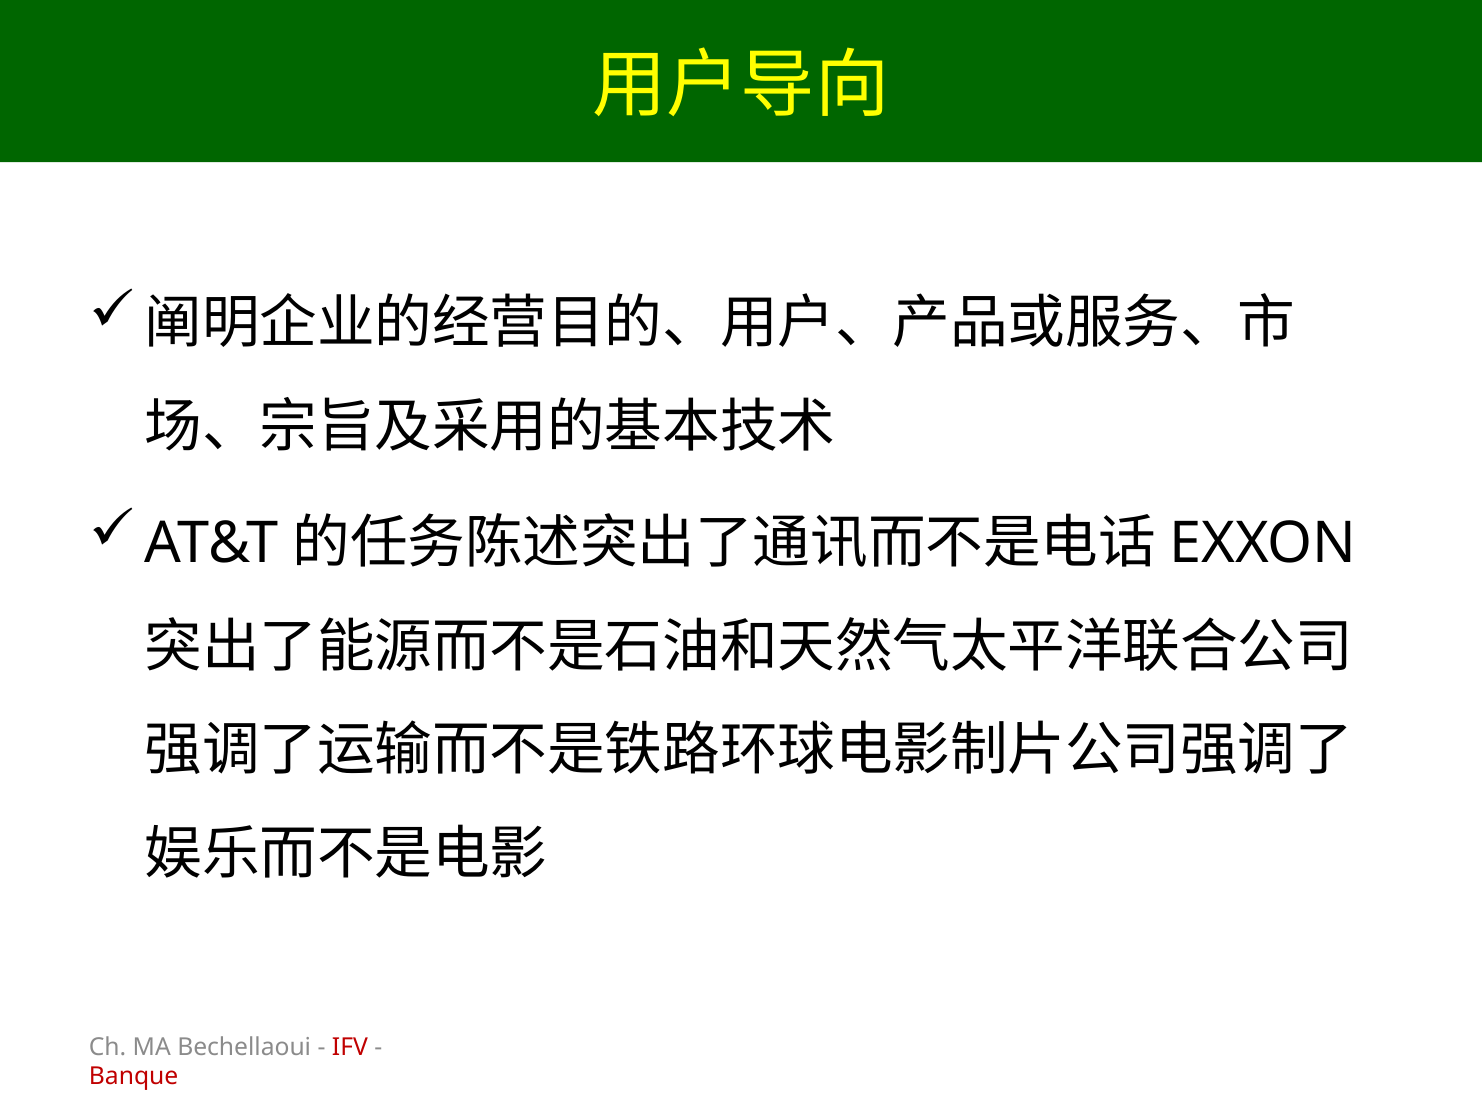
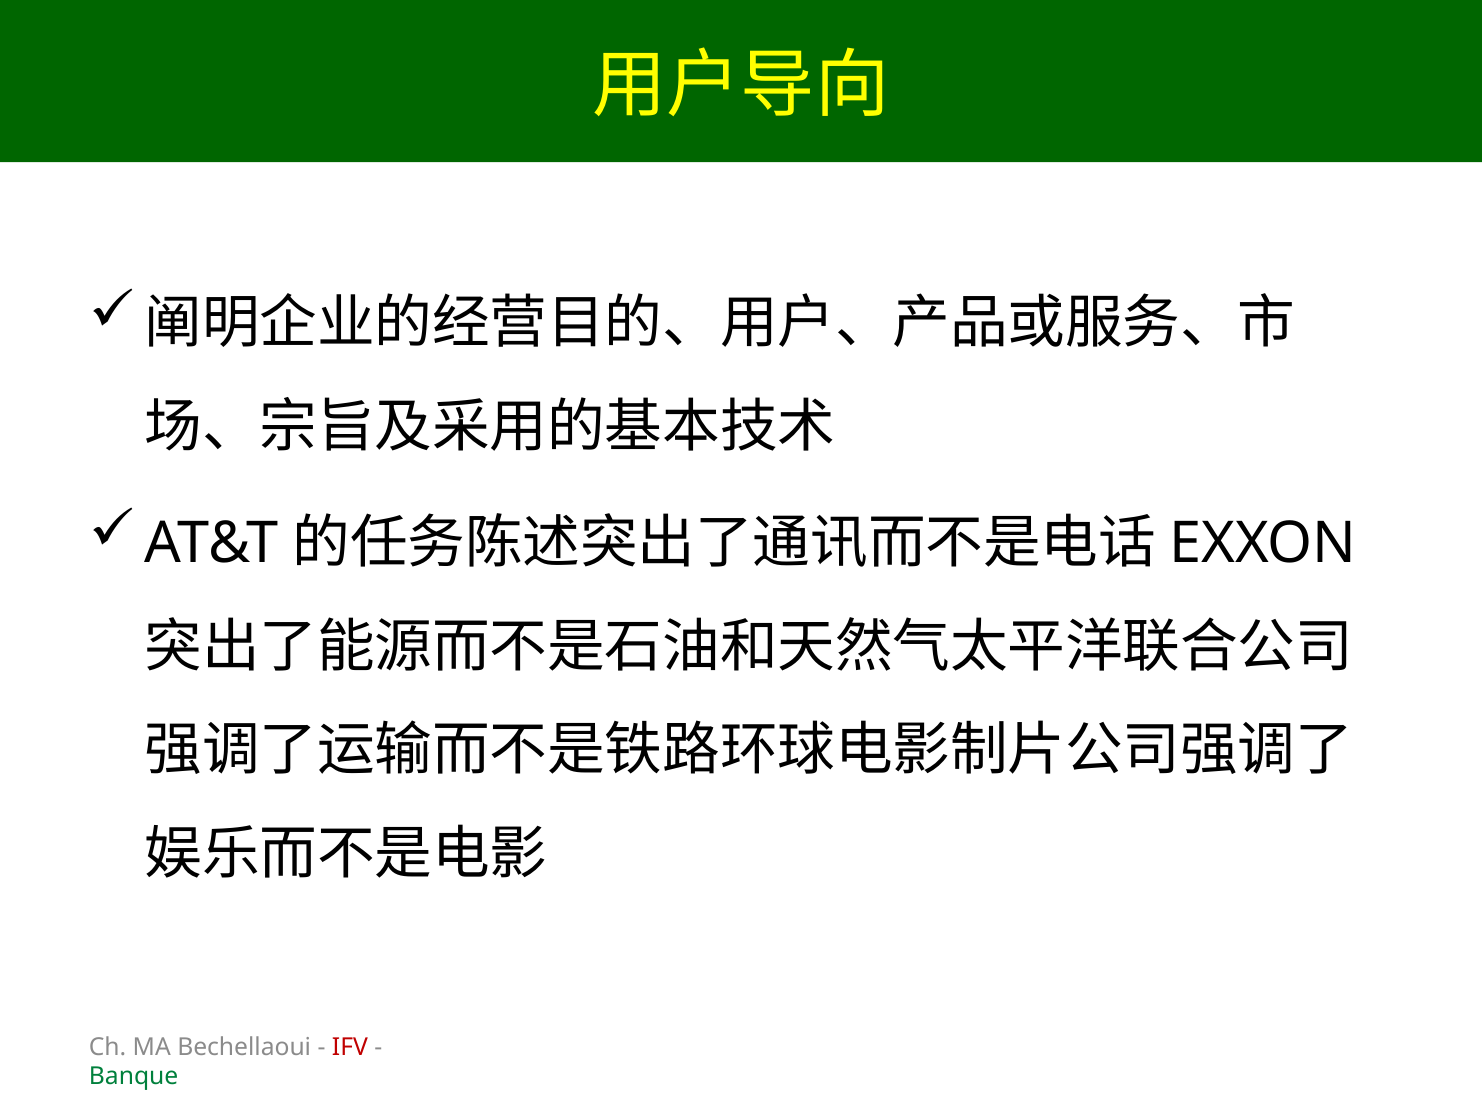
Banque colour: red -> green
